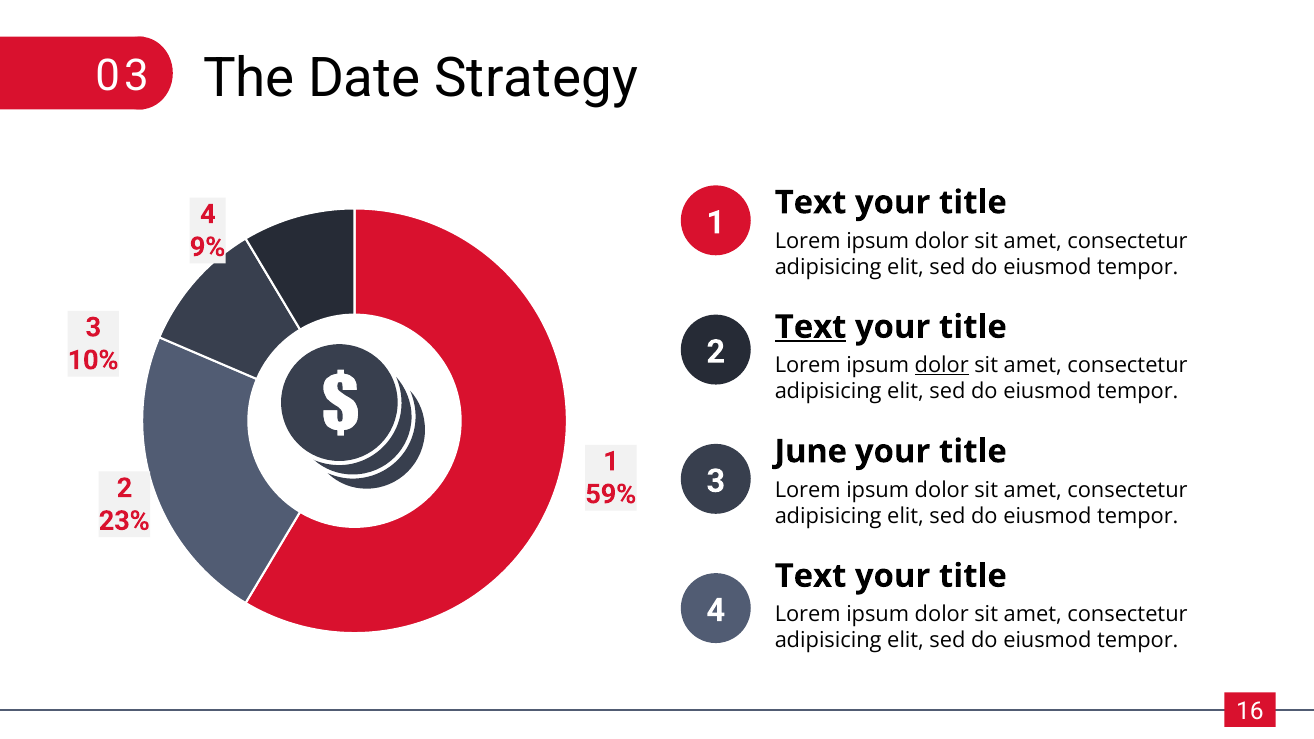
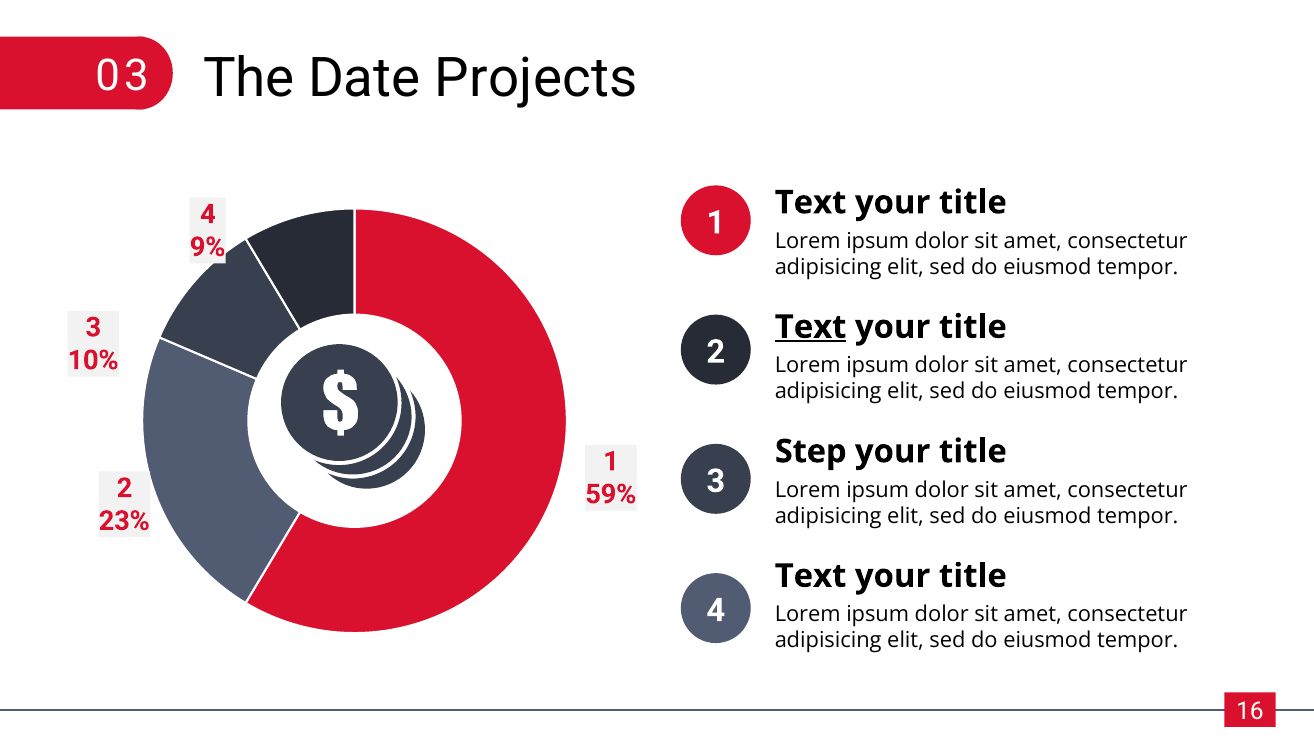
Strategy: Strategy -> Projects
dolor at (942, 365) underline: present -> none
June: June -> Step
